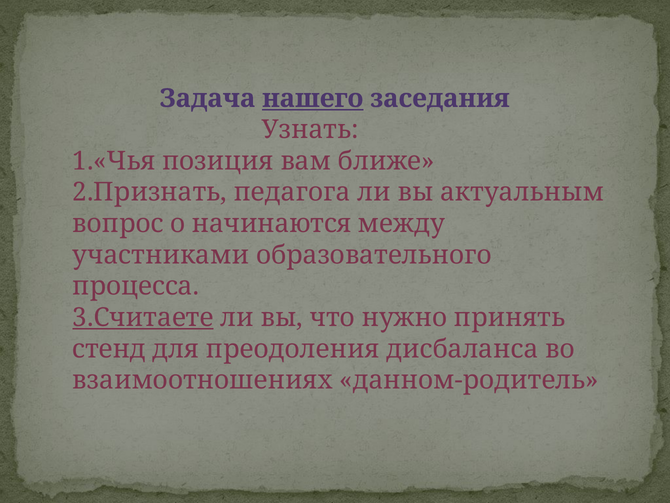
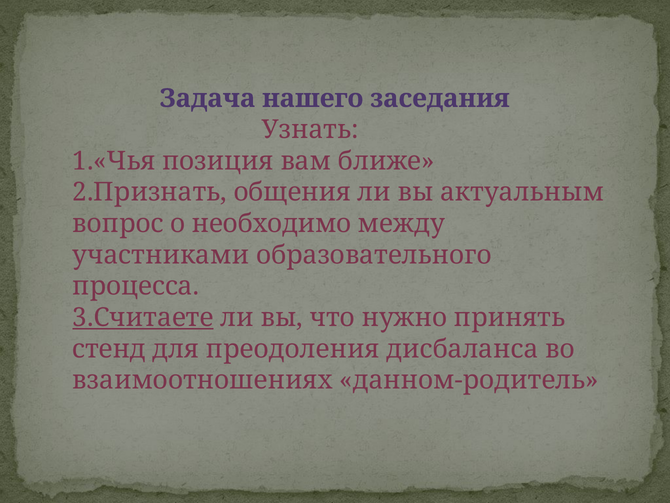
нашего underline: present -> none
педагога: педагога -> общения
начинаются: начинаются -> необходимо
